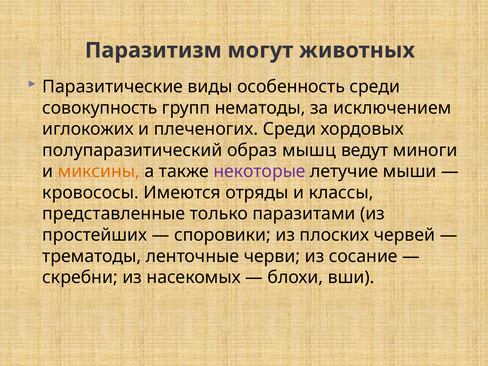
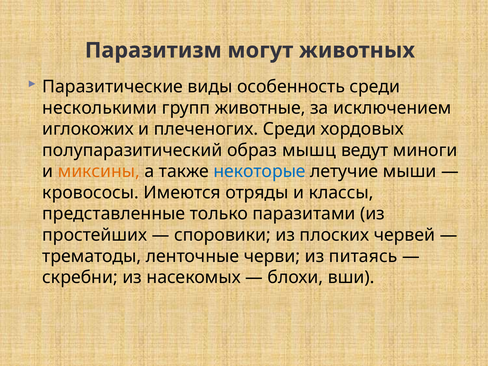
совокупность: совокупность -> несколькими
нематоды: нематоды -> животные
некоторые colour: purple -> blue
сосание: сосание -> питаясь
